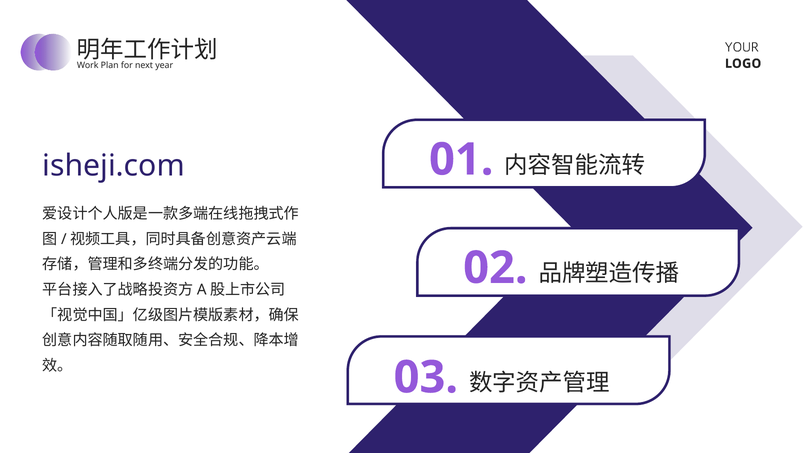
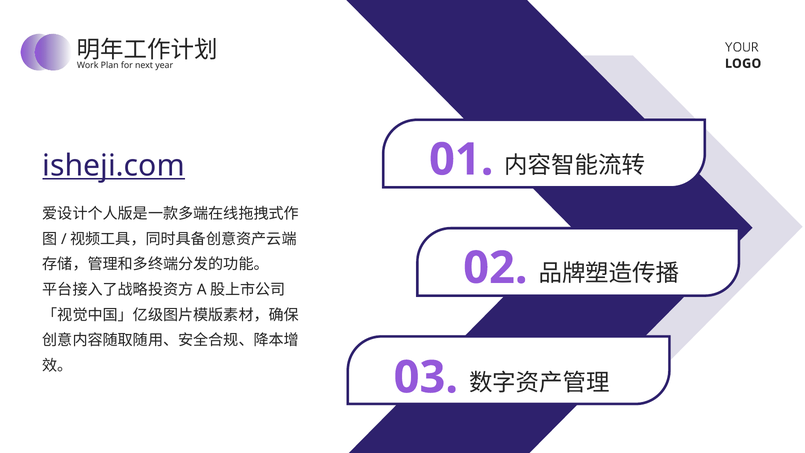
isheji.com underline: none -> present
